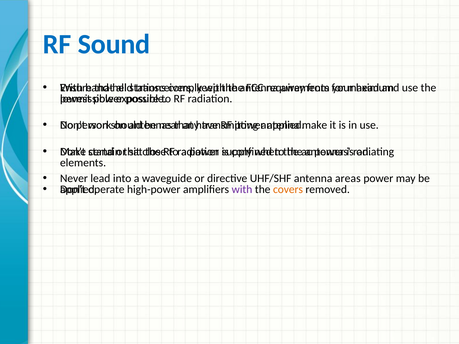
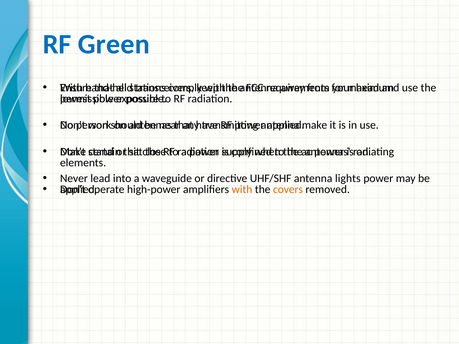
Sound: Sound -> Green
areas: areas -> lights
with at (242, 190) colour: purple -> orange
